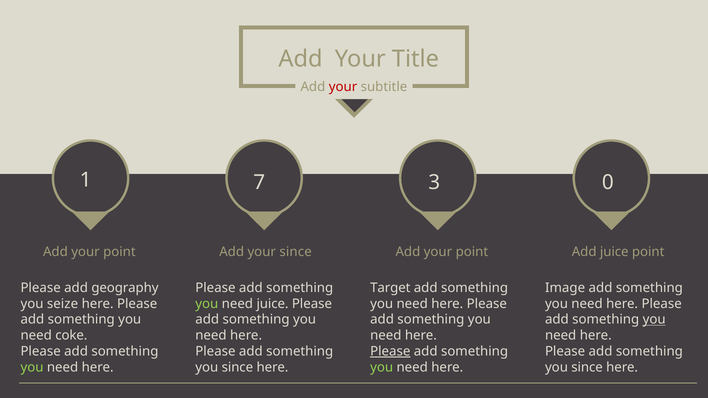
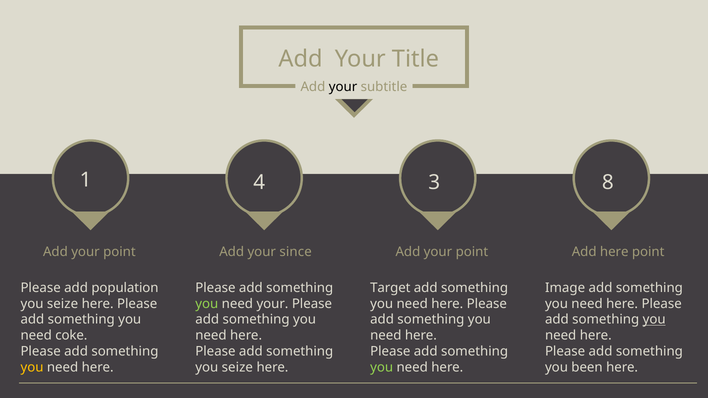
your at (343, 87) colour: red -> black
7: 7 -> 4
0: 0 -> 8
Add juice: juice -> here
geography: geography -> population
need juice: juice -> your
Please at (390, 352) underline: present -> none
you at (32, 368) colour: light green -> yellow
since at (237, 368): since -> seize
since at (587, 368): since -> been
